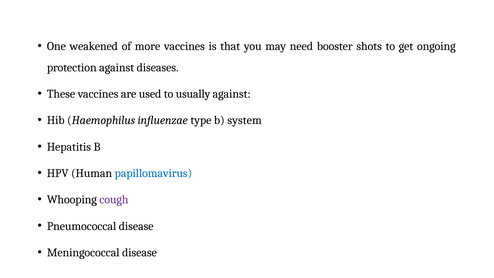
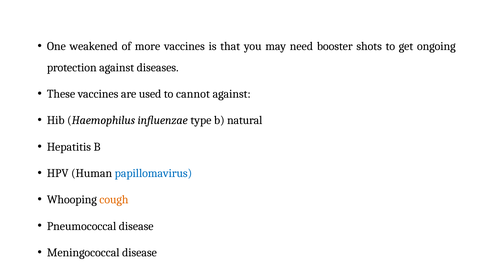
usually: usually -> cannot
system: system -> natural
cough colour: purple -> orange
